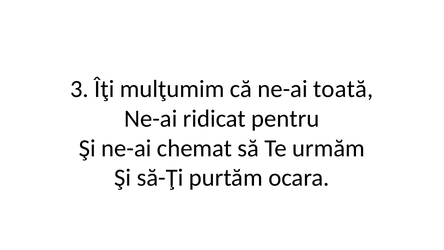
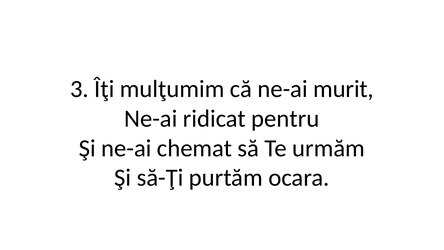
toată: toată -> murit
